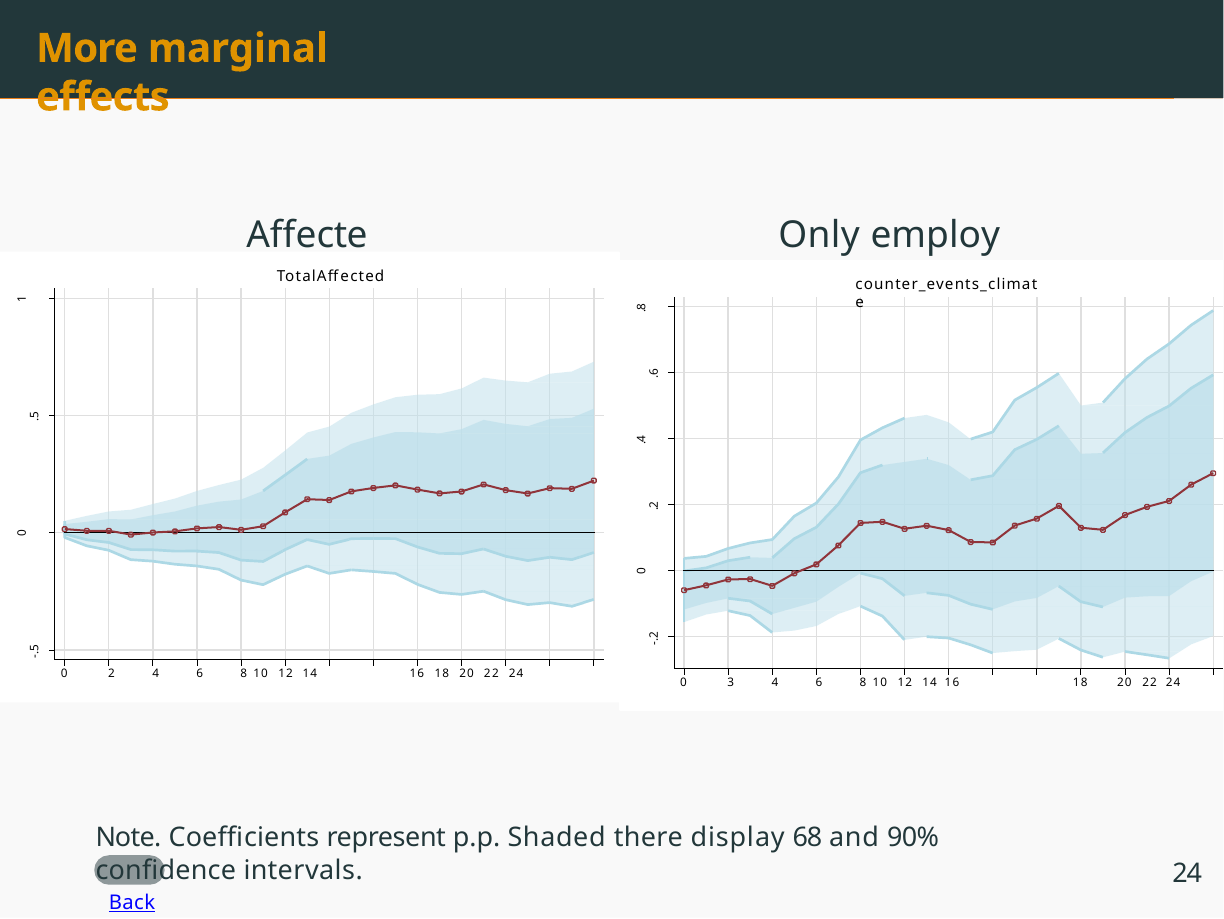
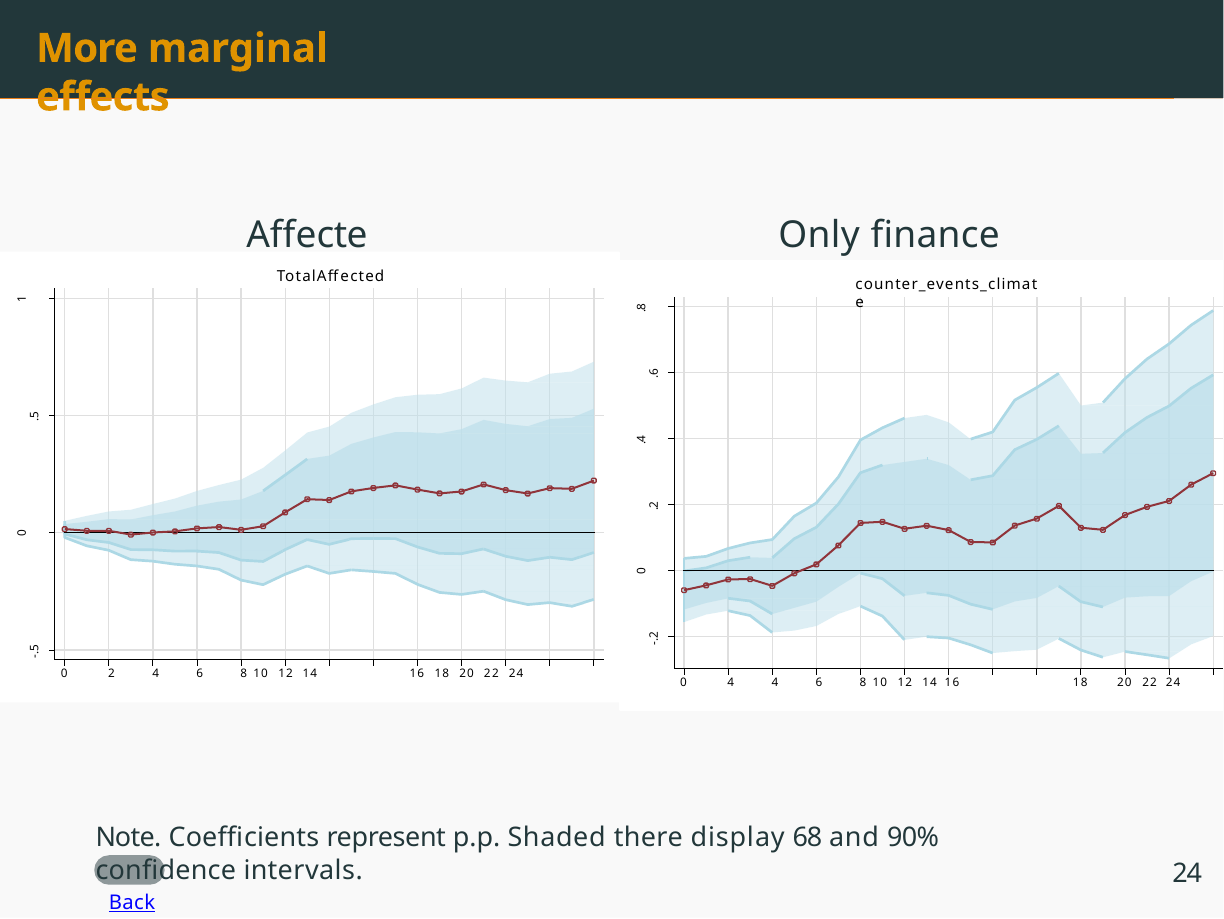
employ: employ -> finance
0 3: 3 -> 4
